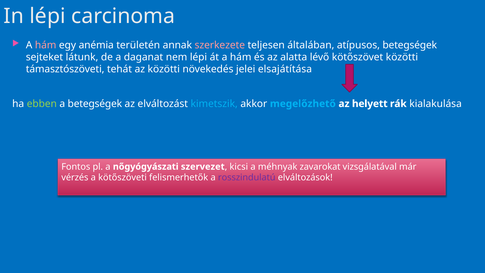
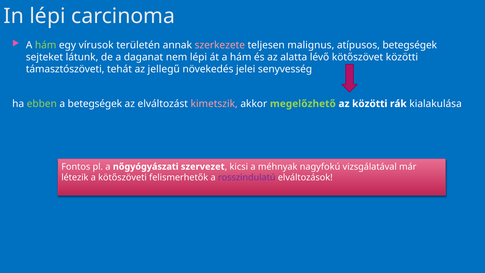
hám at (46, 45) colour: pink -> light green
anémia: anémia -> vírusok
általában: általában -> malignus
az közötti: közötti -> jellegű
elsajátítása: elsajátítása -> senyvesség
kimetszik colour: light blue -> pink
megelőzhető colour: light blue -> light green
az helyett: helyett -> közötti
zavarokat: zavarokat -> nagyfokú
vérzés: vérzés -> létezik
